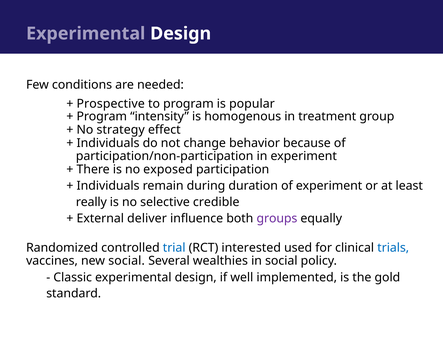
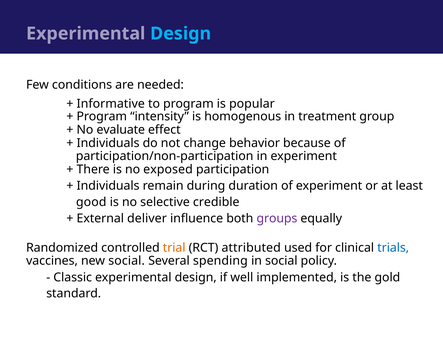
Design at (181, 34) colour: white -> light blue
Prospective: Prospective -> Informative
strategy: strategy -> evaluate
really: really -> good
trial colour: blue -> orange
interested: interested -> attributed
wealthies: wealthies -> spending
